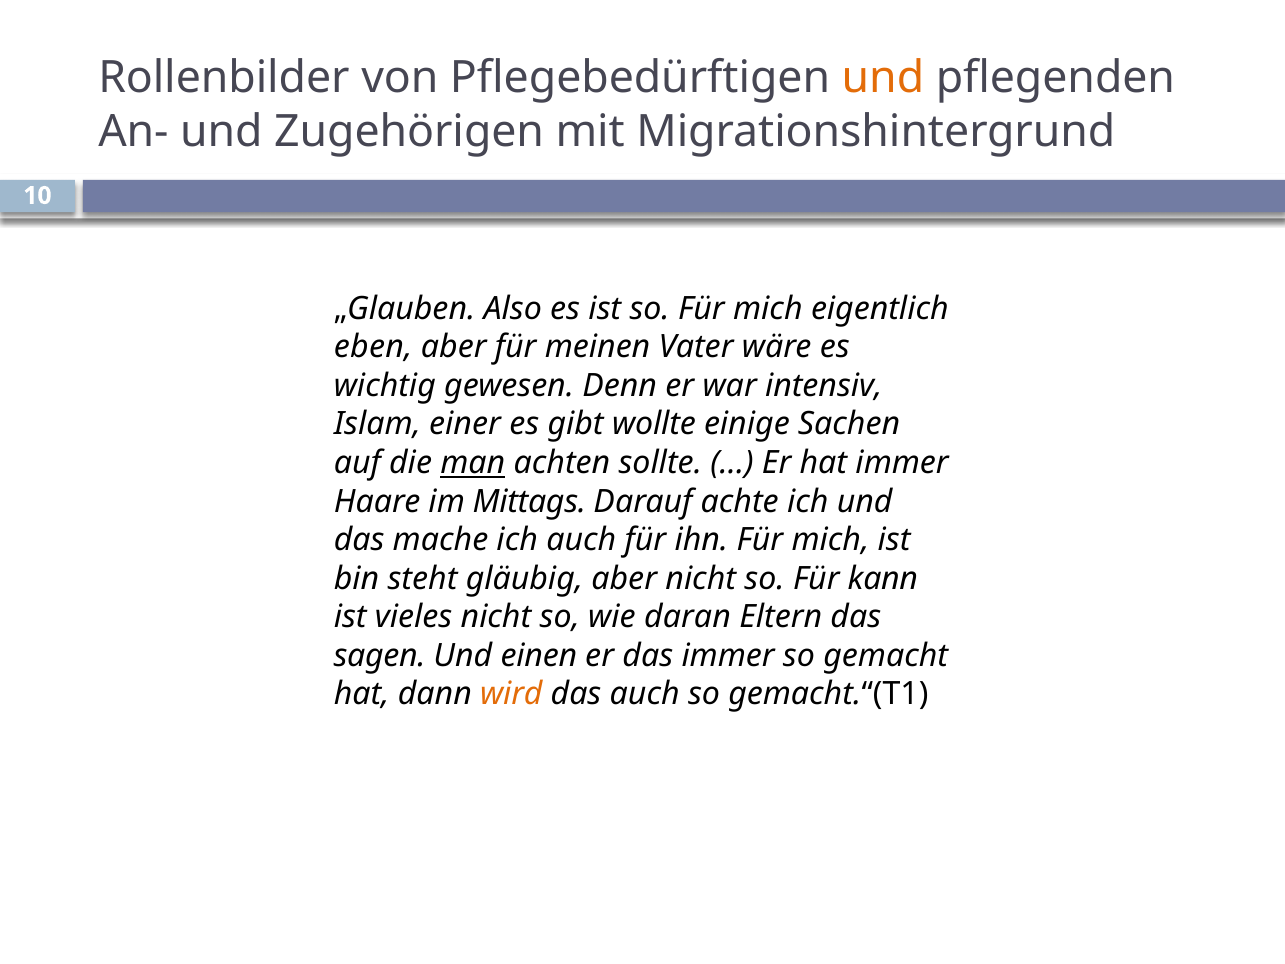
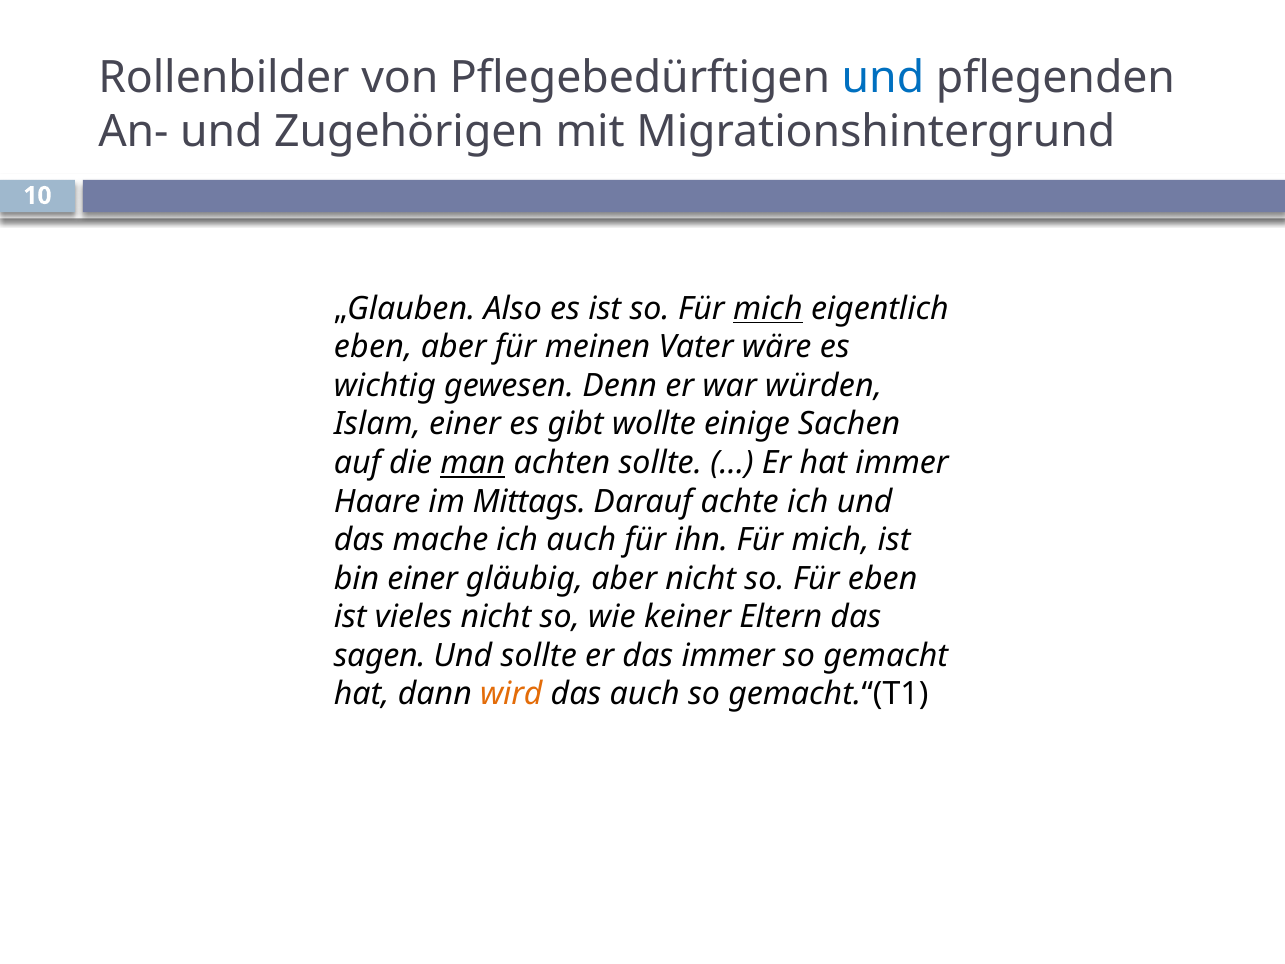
und at (883, 78) colour: orange -> blue
mich at (768, 309) underline: none -> present
intensiv: intensiv -> würden
bin steht: steht -> einer
Für kann: kann -> eben
daran: daran -> keiner
Und einen: einen -> sollte
